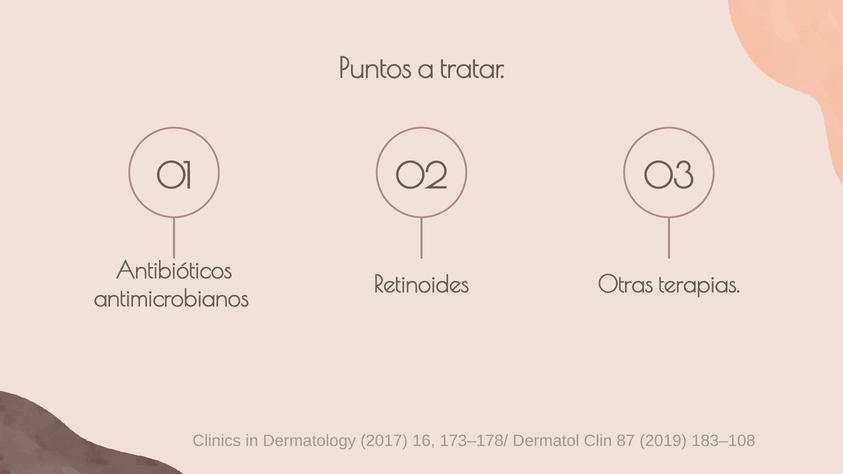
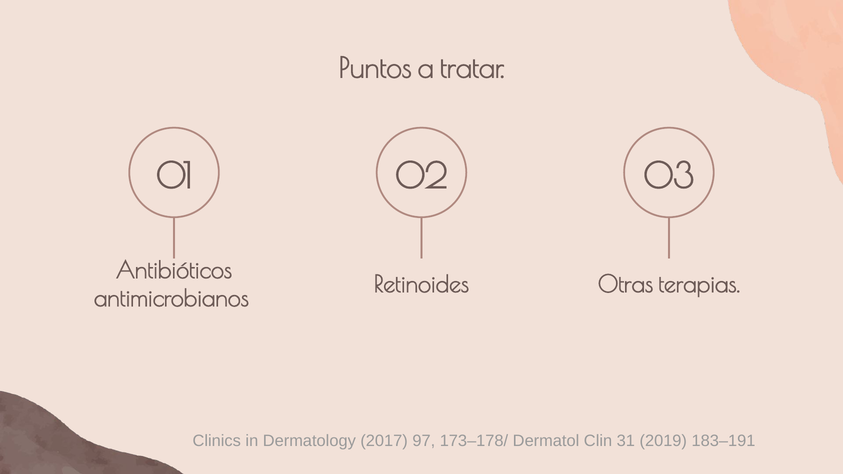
16: 16 -> 97
87: 87 -> 31
183–108: 183–108 -> 183–191
